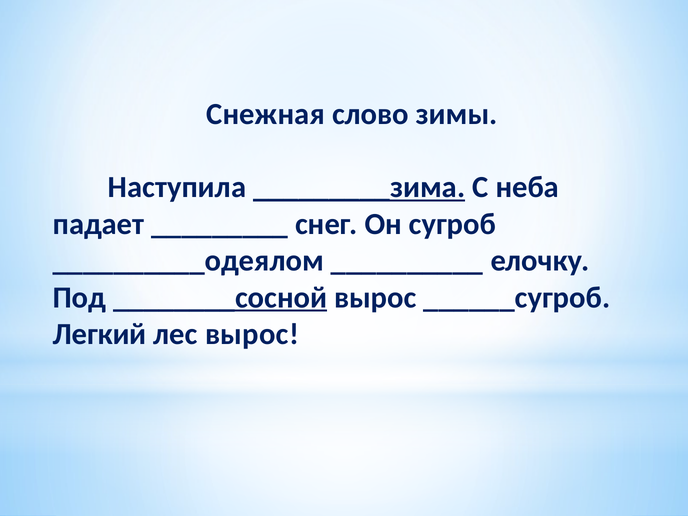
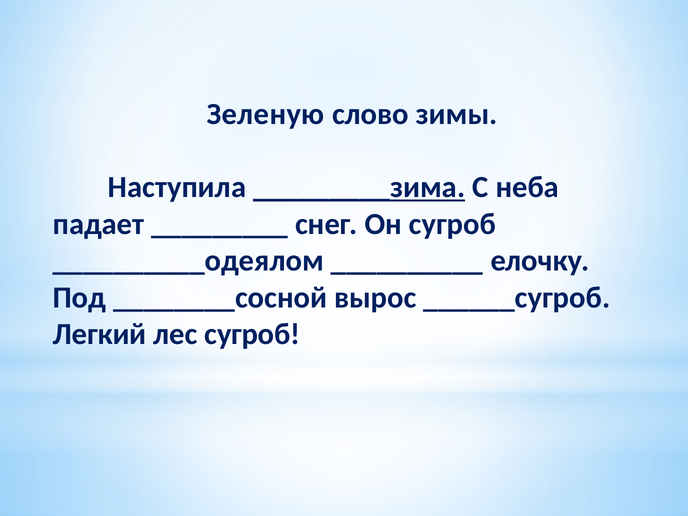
Снежная: Снежная -> Зеленую
________сосной underline: present -> none
лес вырос: вырос -> сугроб
